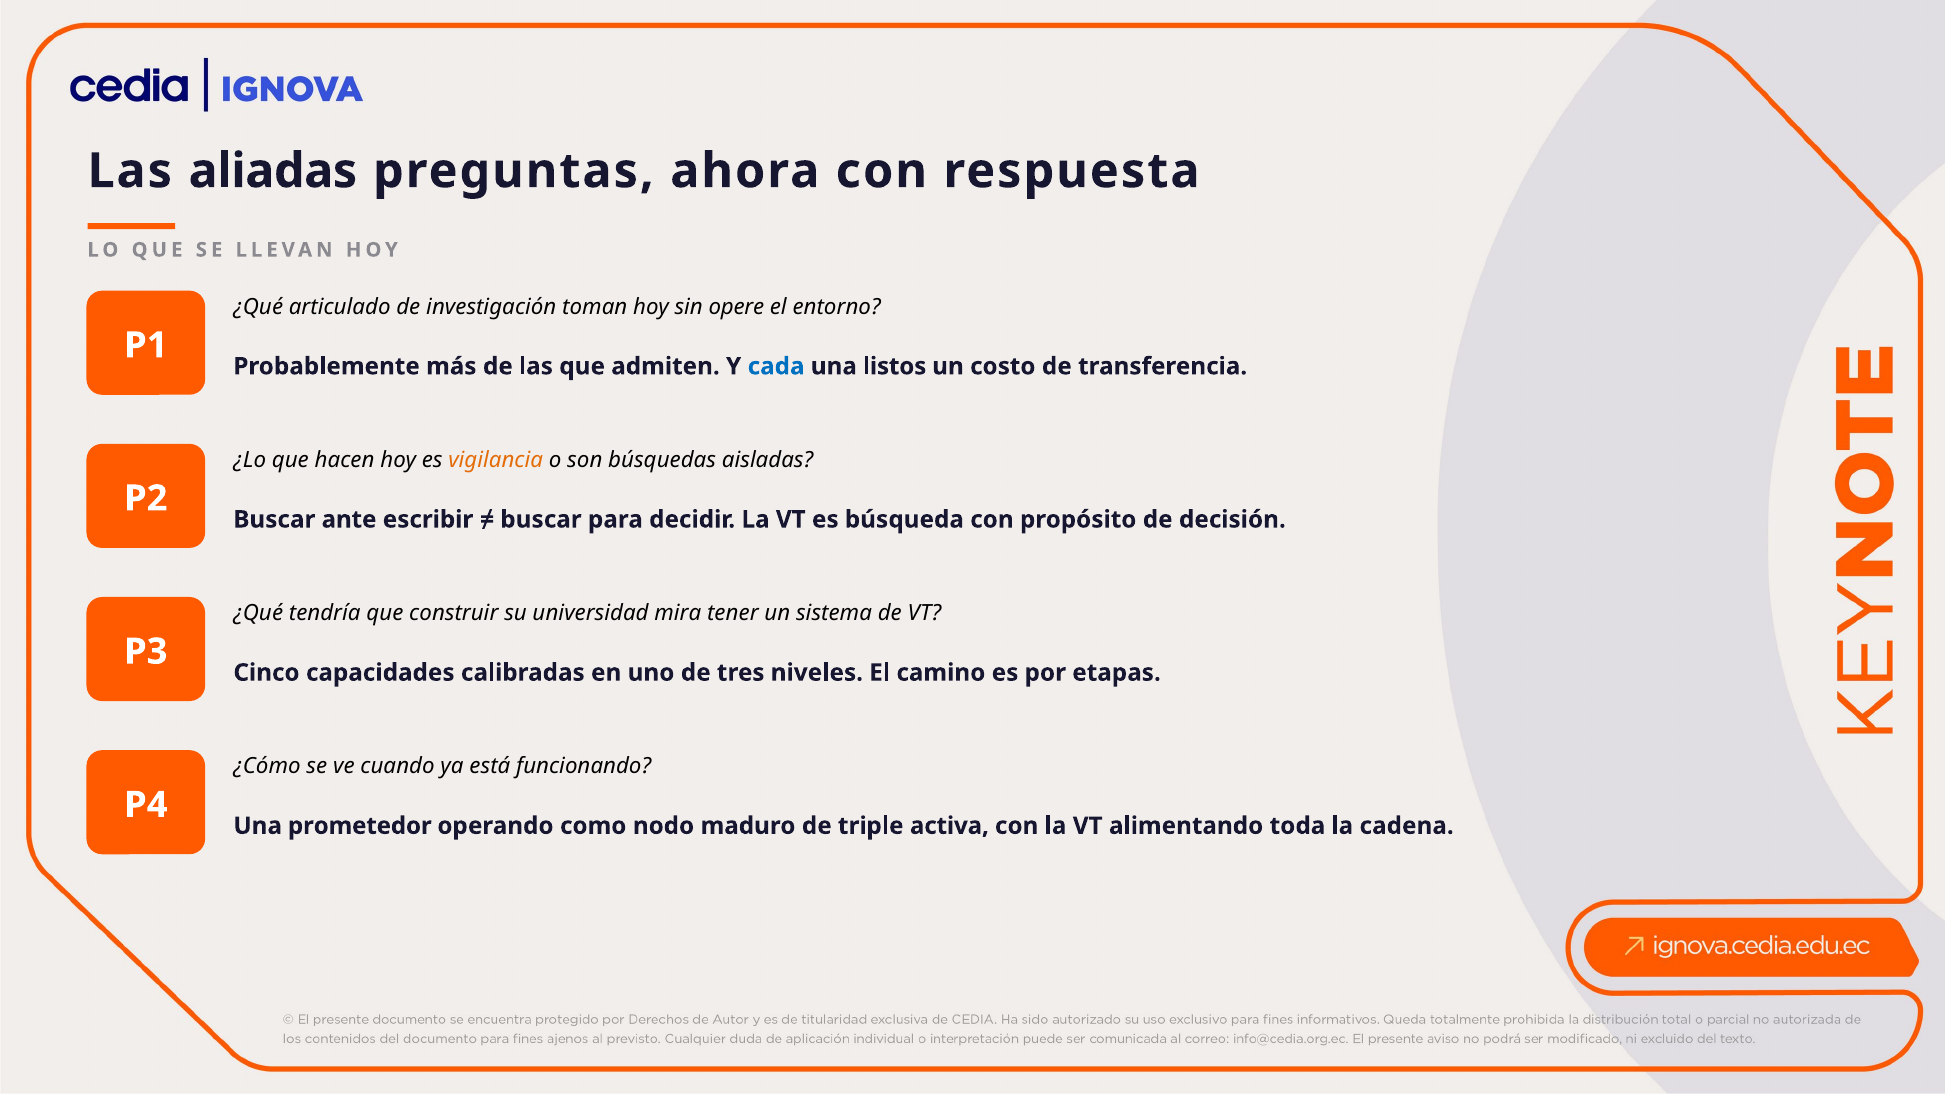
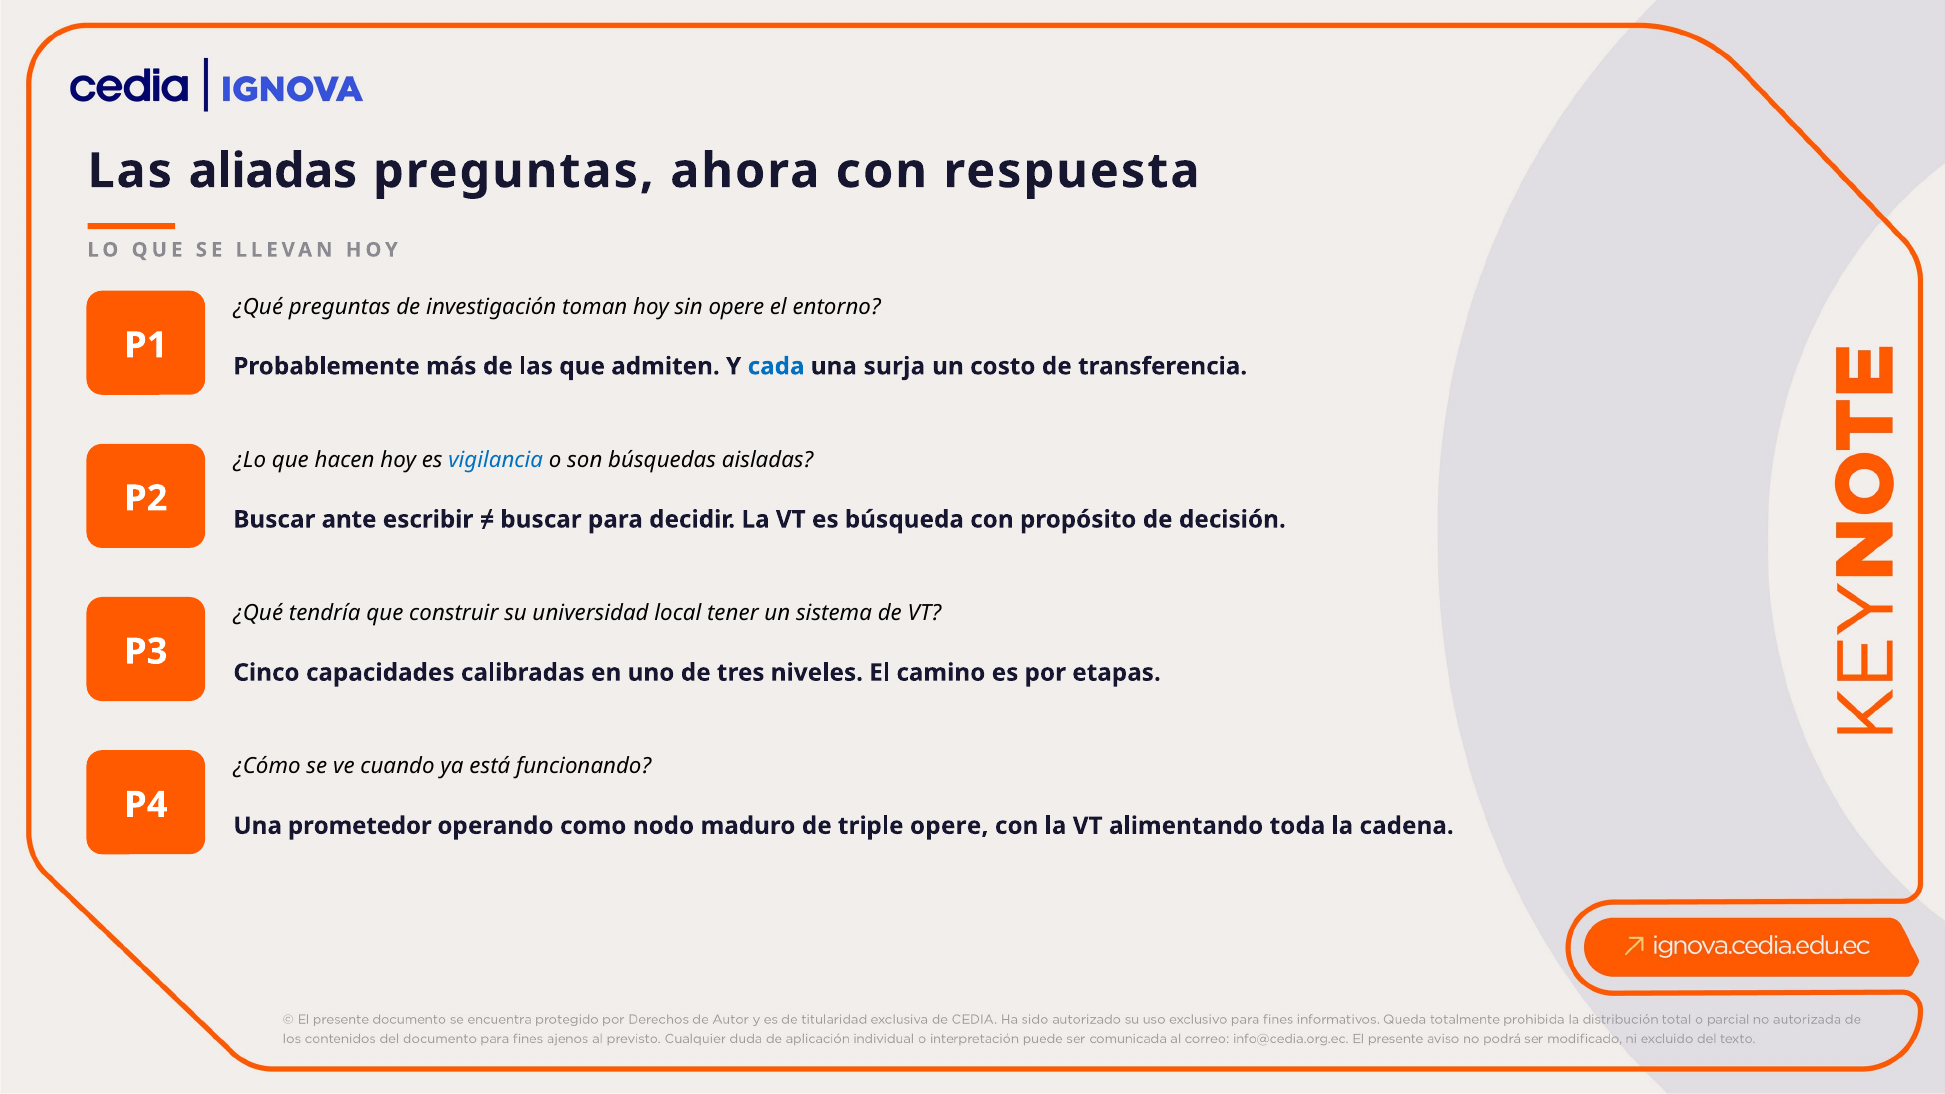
¿Qué articulado: articulado -> preguntas
listos: listos -> surja
vigilancia colour: orange -> blue
mira: mira -> local
triple activa: activa -> opere
